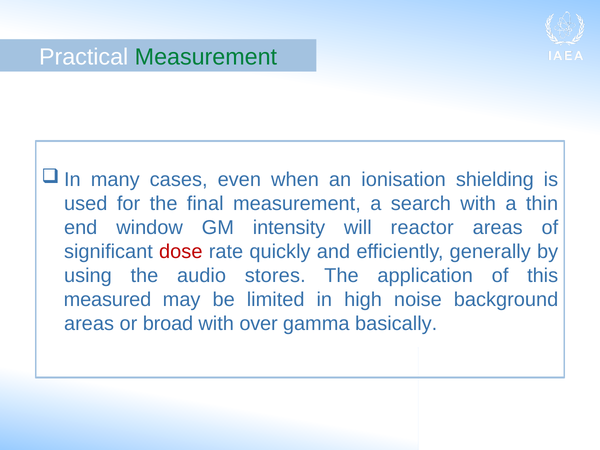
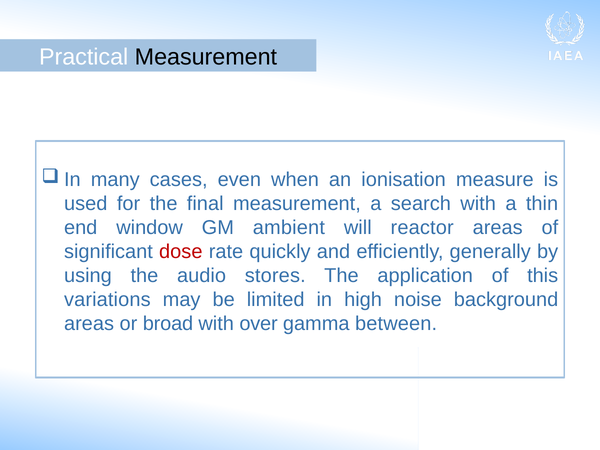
Measurement at (206, 57) colour: green -> black
shielding: shielding -> measure
intensity: intensity -> ambient
measured: measured -> variations
basically: basically -> between
